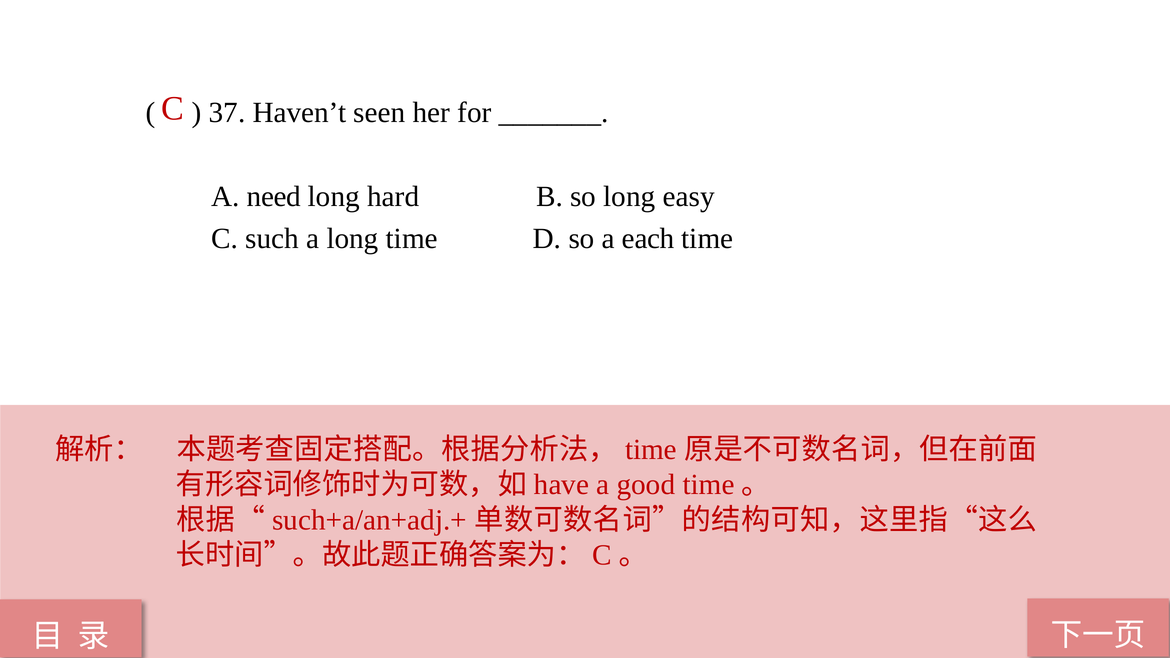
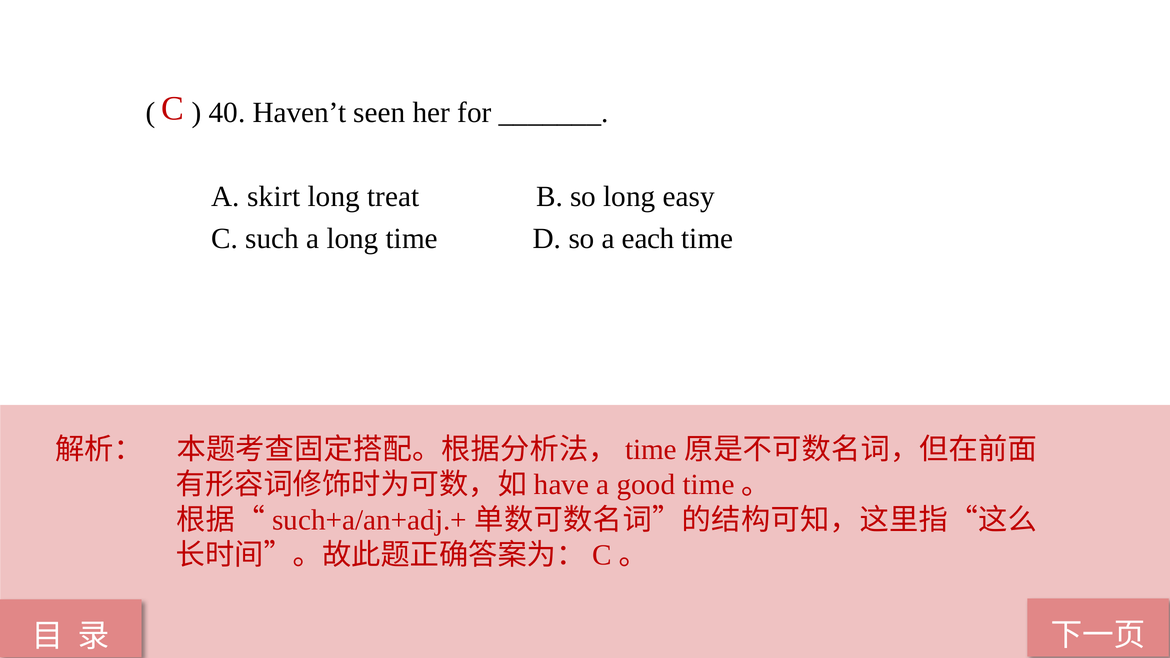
37: 37 -> 40
need: need -> skirt
hard: hard -> treat
